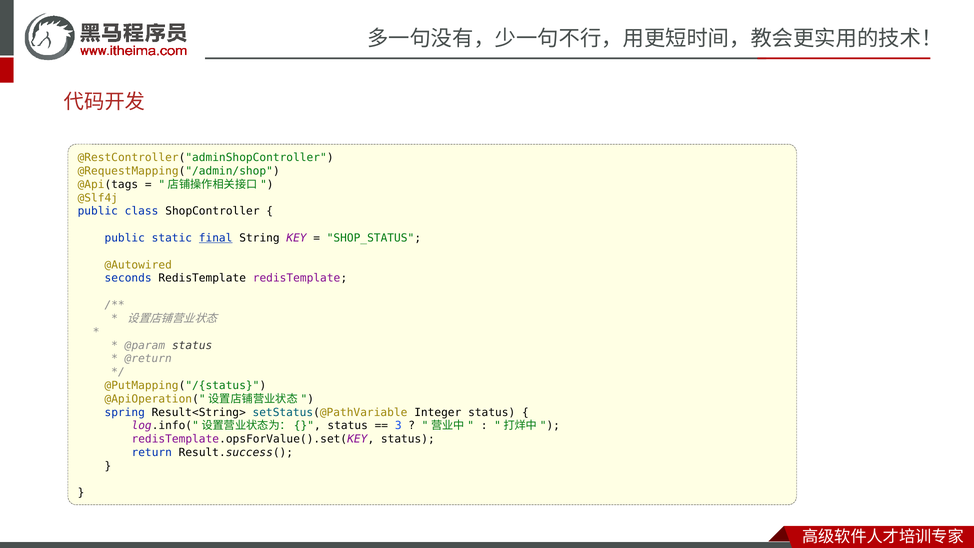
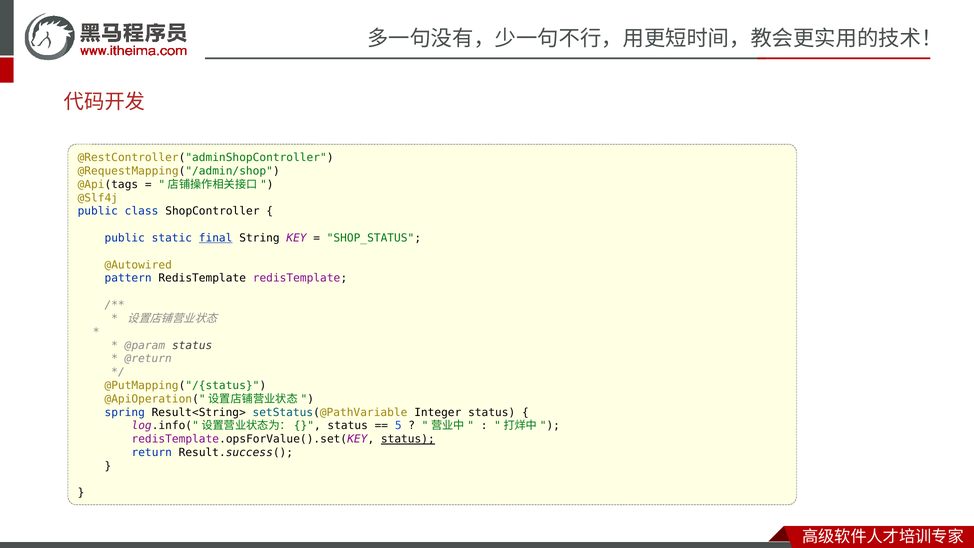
seconds: seconds -> pattern
3: 3 -> 5
status at (408, 439) underline: none -> present
